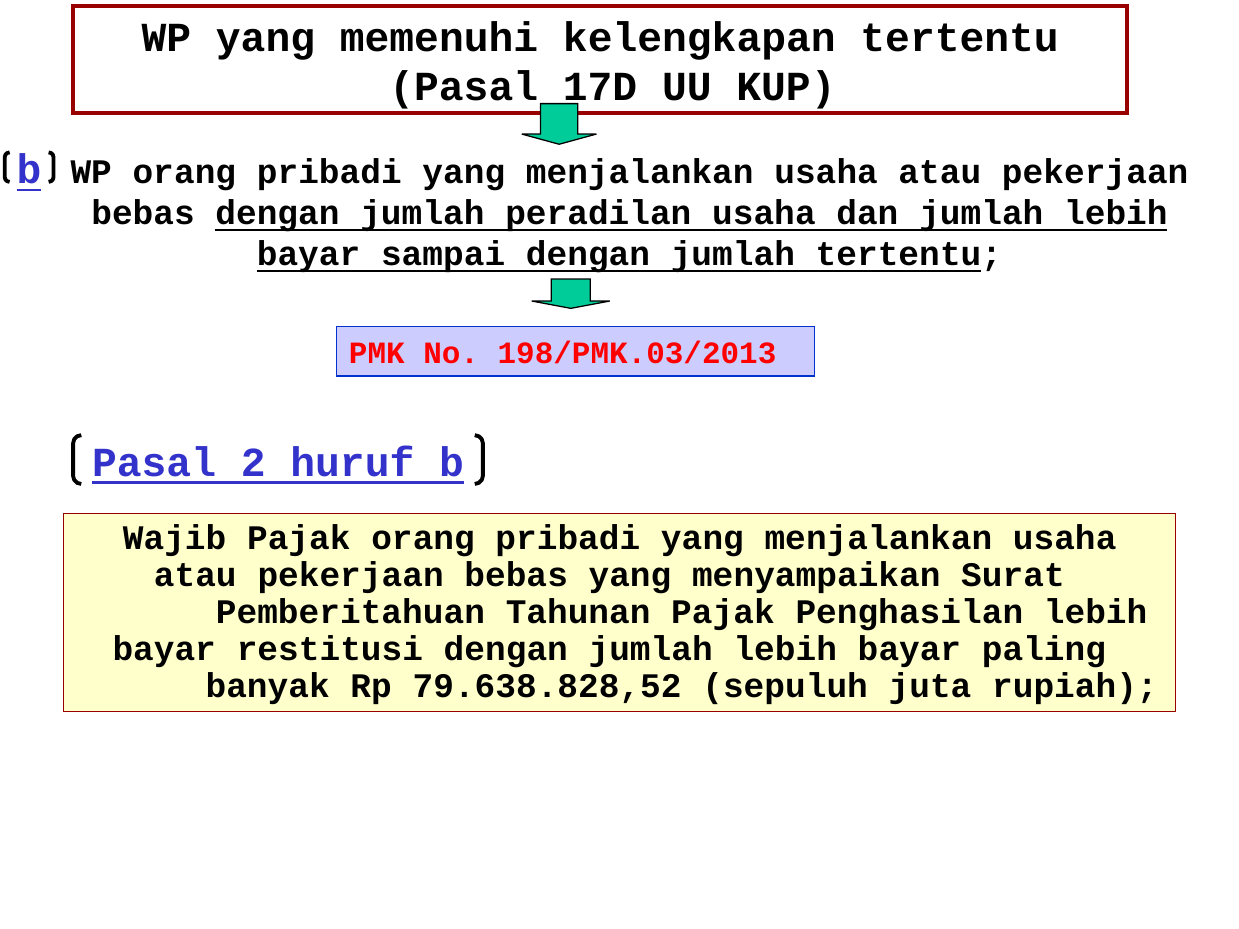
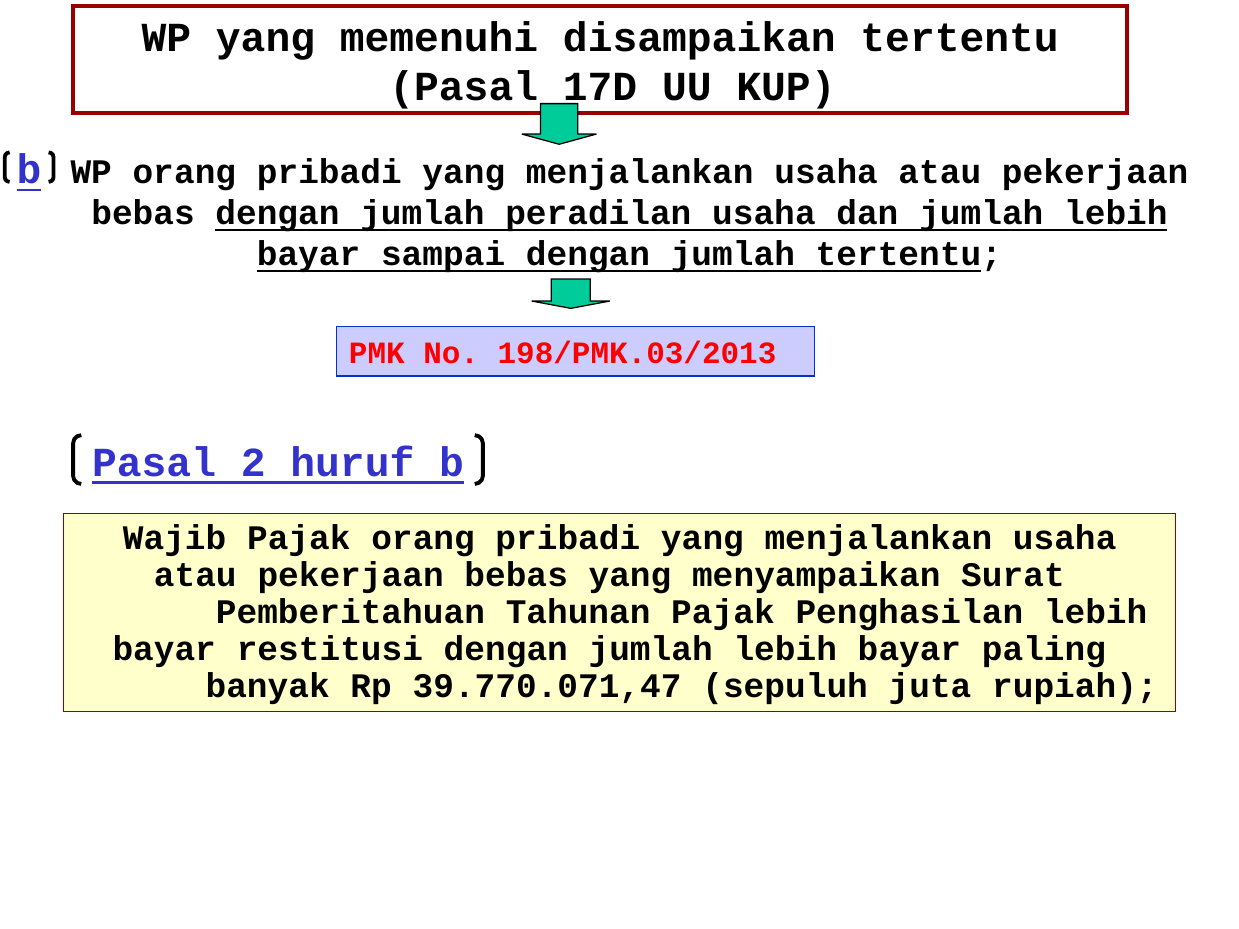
kelengkapan: kelengkapan -> disampaikan
79.638.828,52: 79.638.828,52 -> 39.770.071,47
